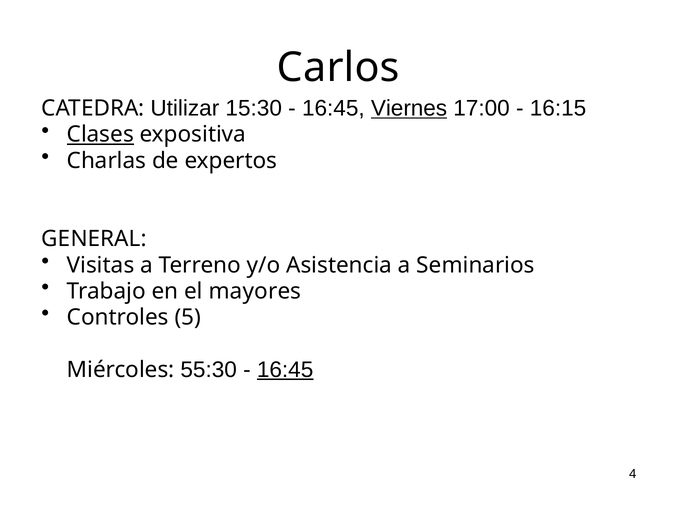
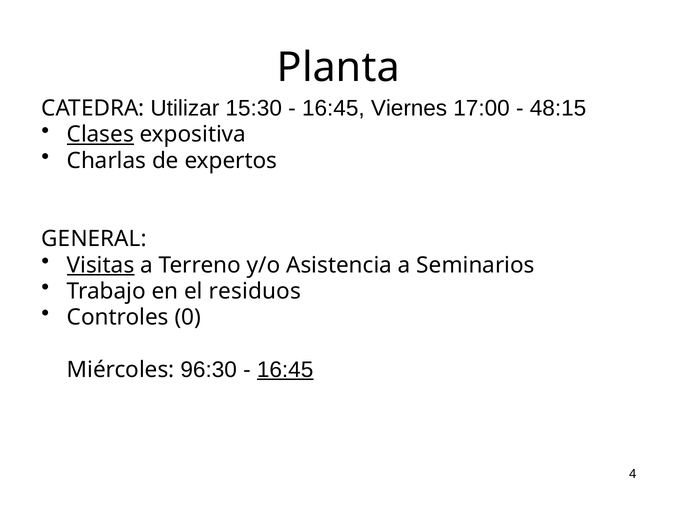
Carlos: Carlos -> Planta
Viernes underline: present -> none
16:15: 16:15 -> 48:15
Visitas underline: none -> present
mayores: mayores -> residuos
5: 5 -> 0
55:30: 55:30 -> 96:30
